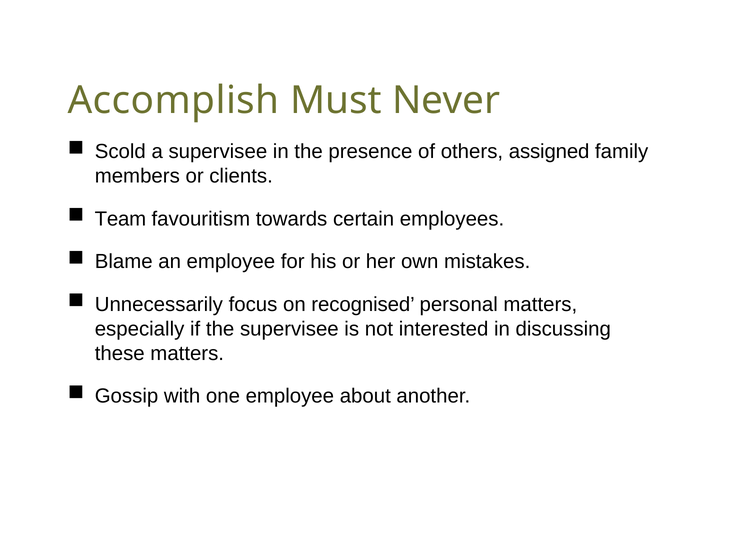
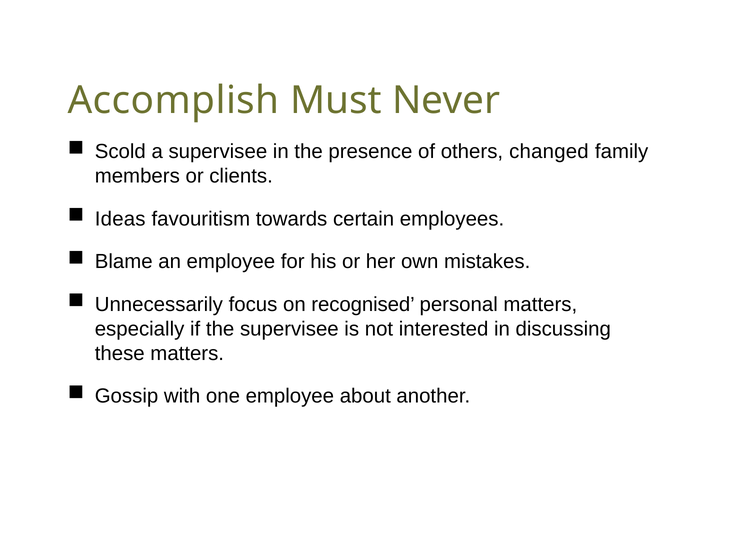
assigned: assigned -> changed
Team: Team -> Ideas
